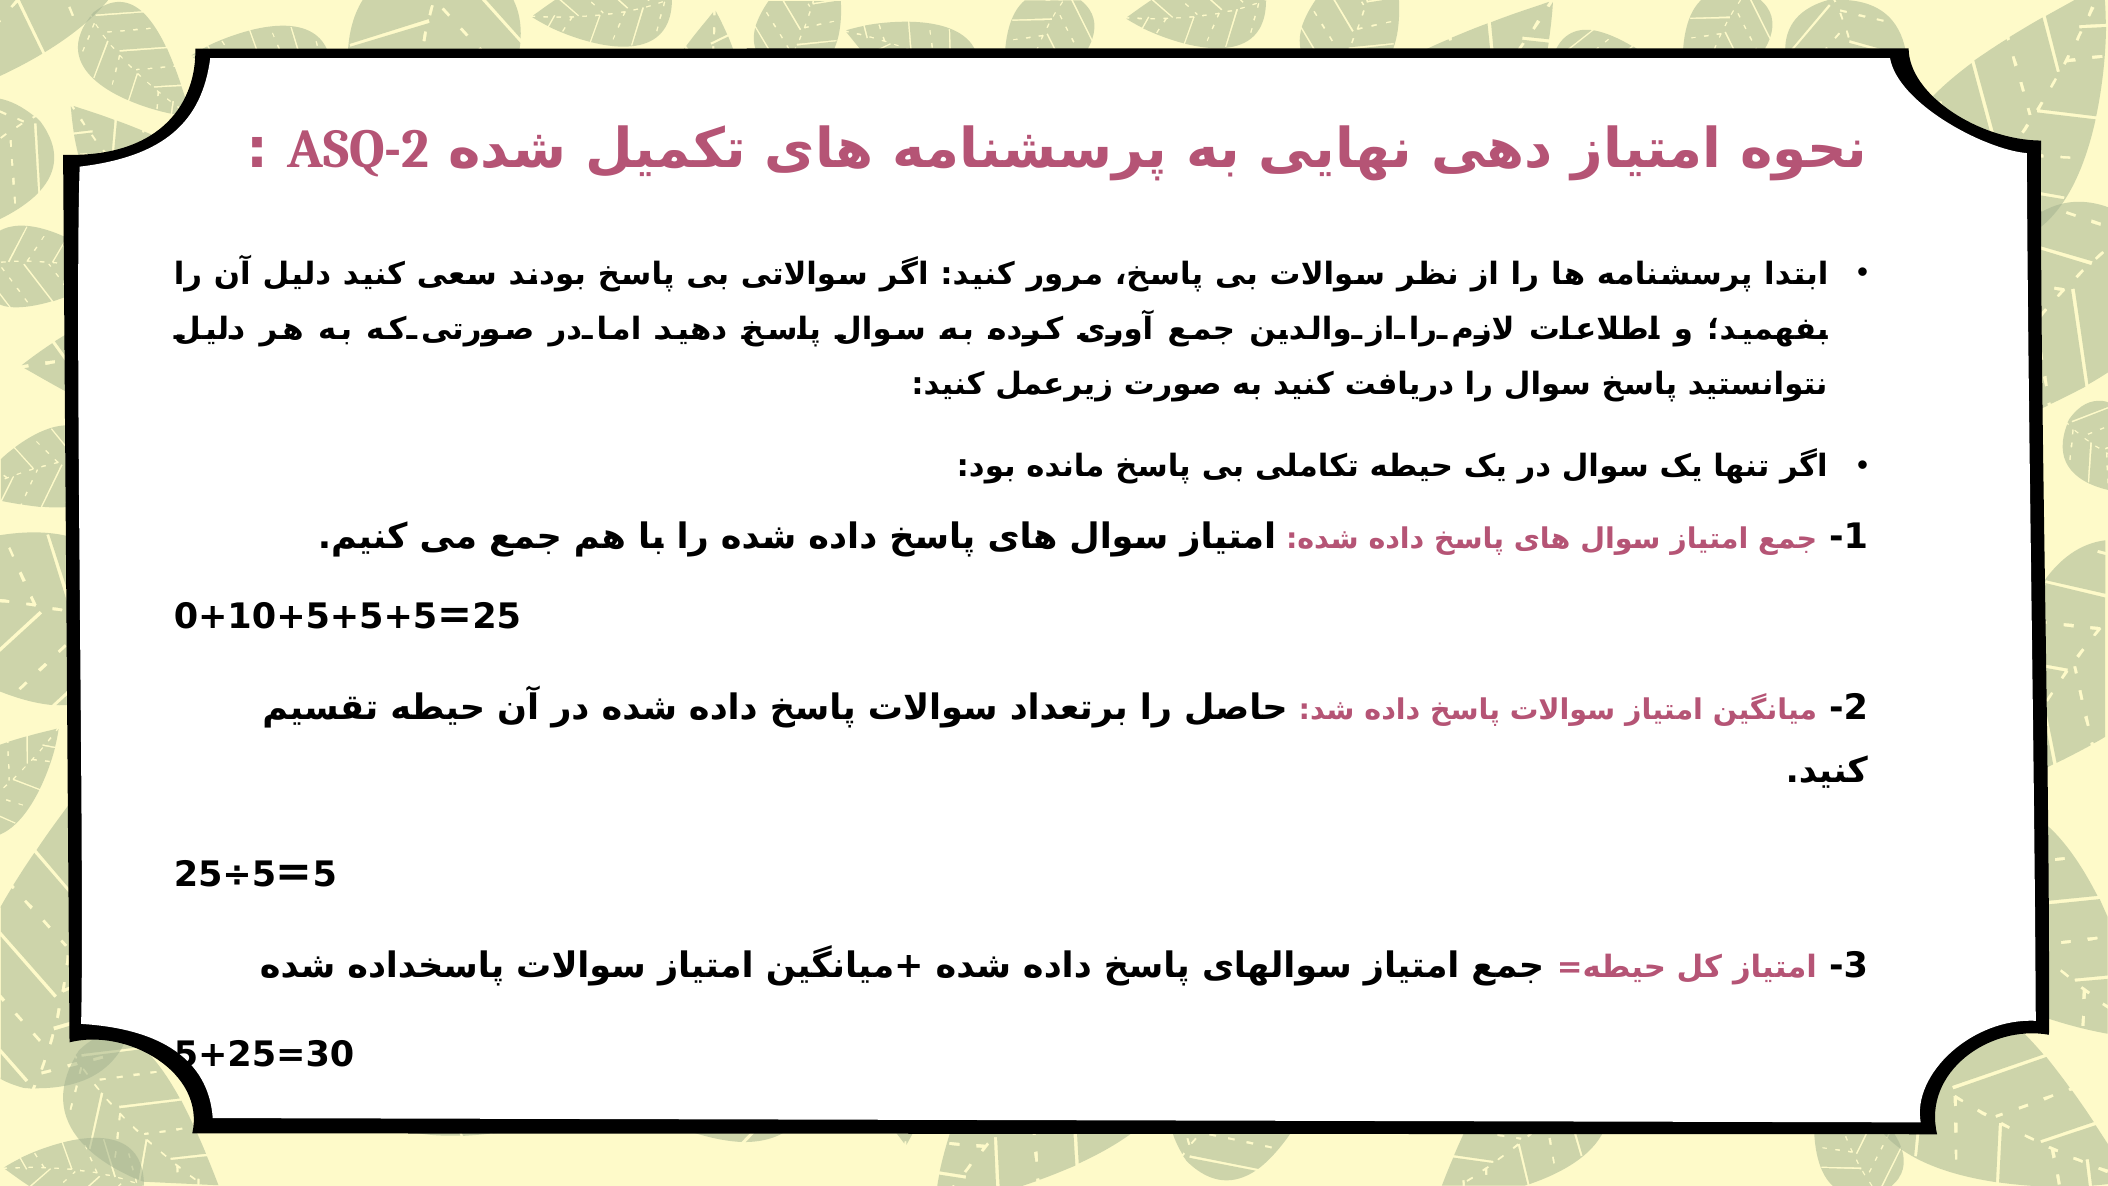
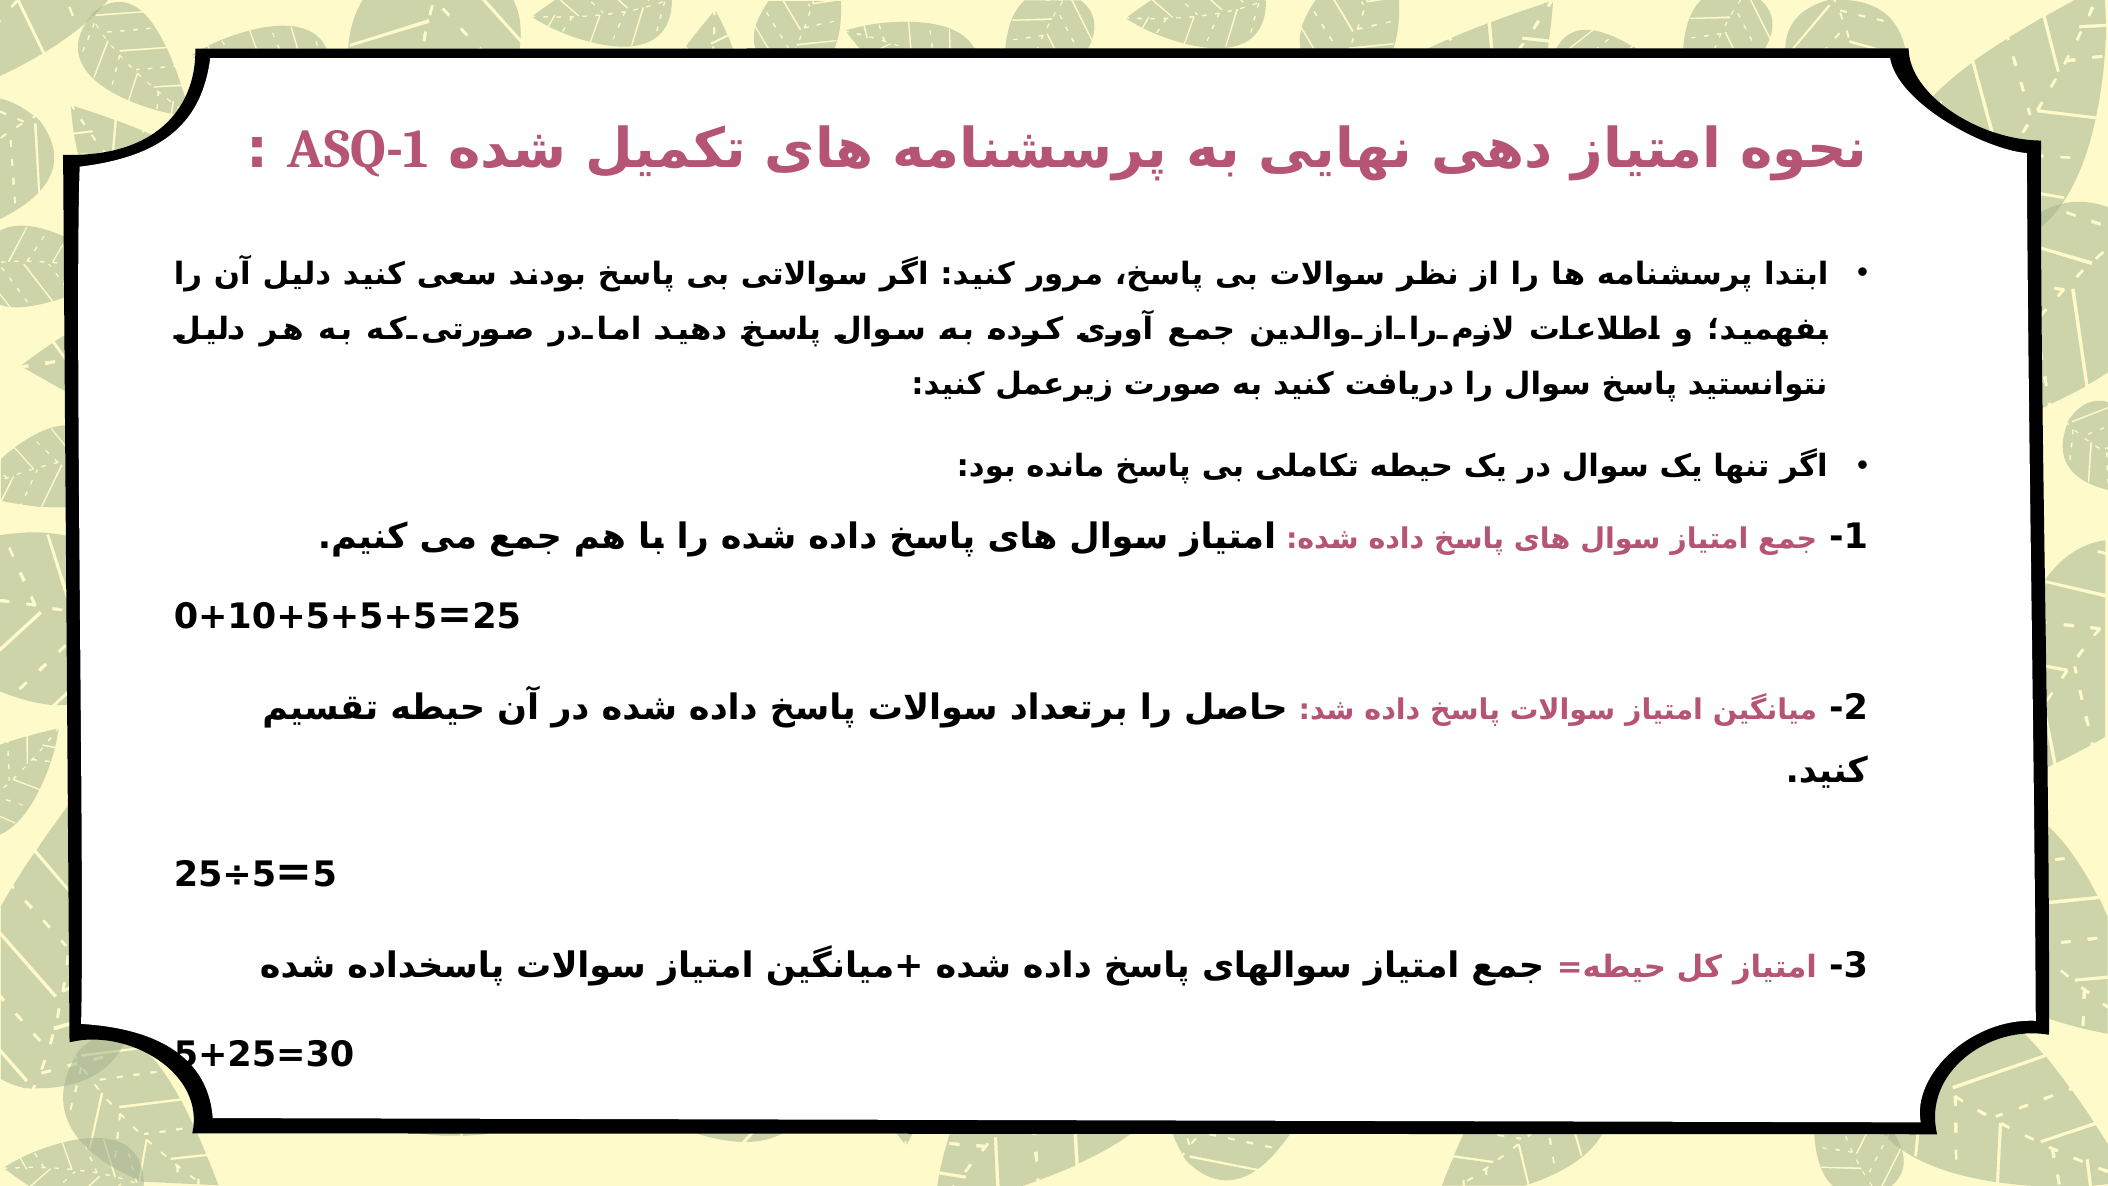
ASQ-2: ASQ-2 -> ASQ-1
